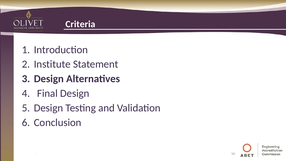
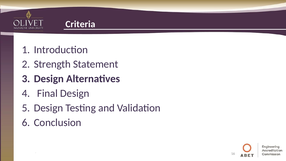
Institute: Institute -> Strength
